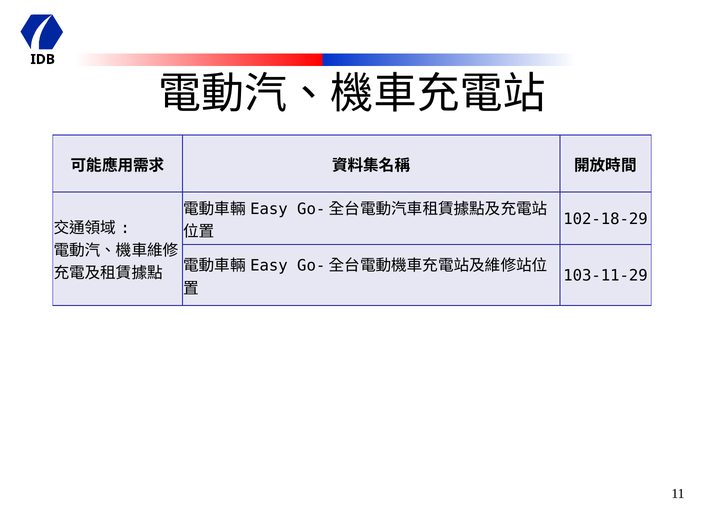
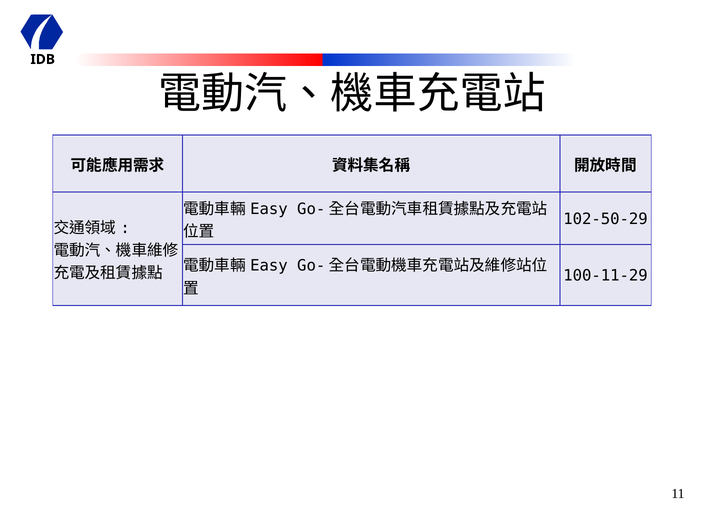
102-18-29: 102-18-29 -> 102-50-29
103-11-29: 103-11-29 -> 100-11-29
